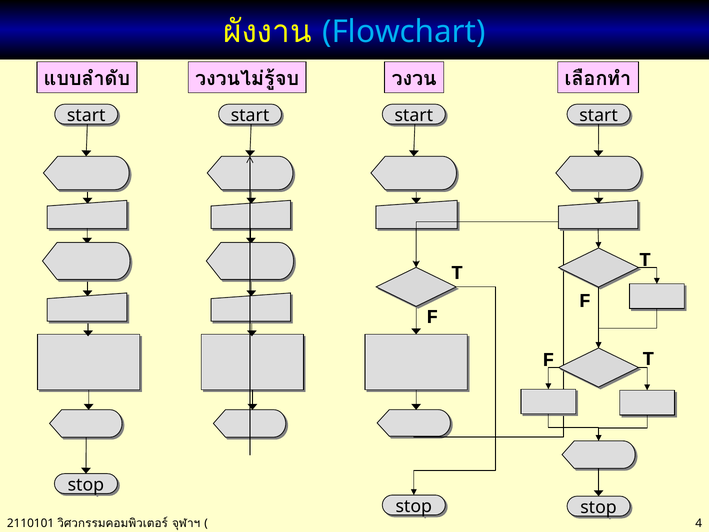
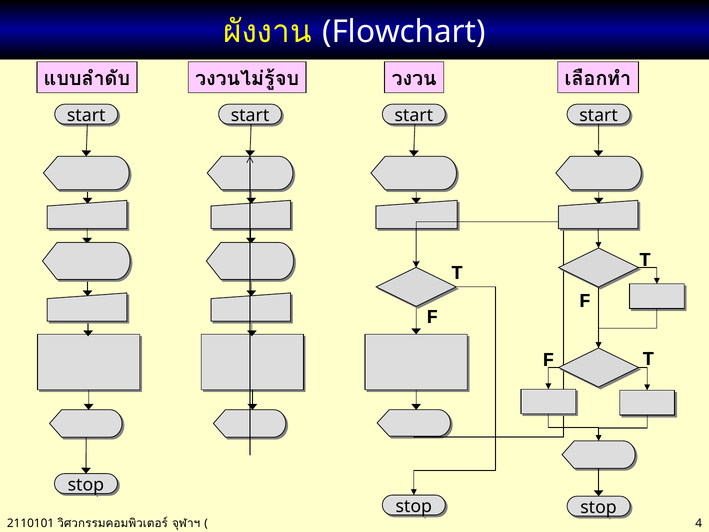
Flowchart colour: light blue -> white
